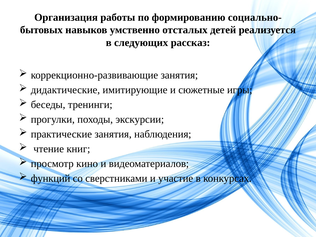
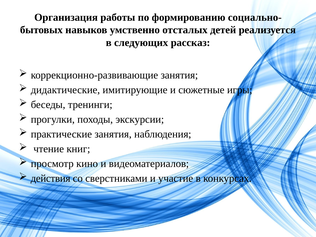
функций: функций -> действия
